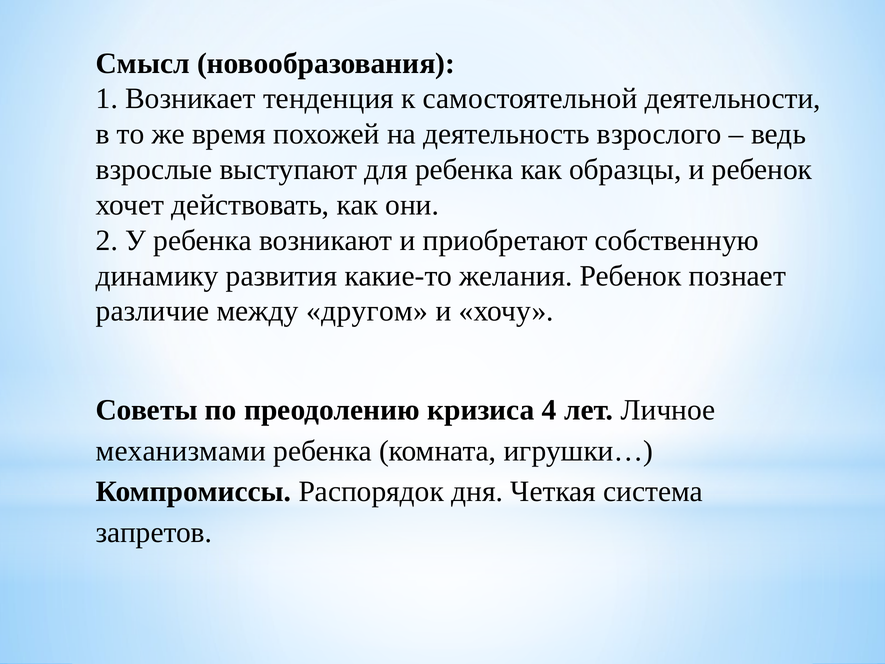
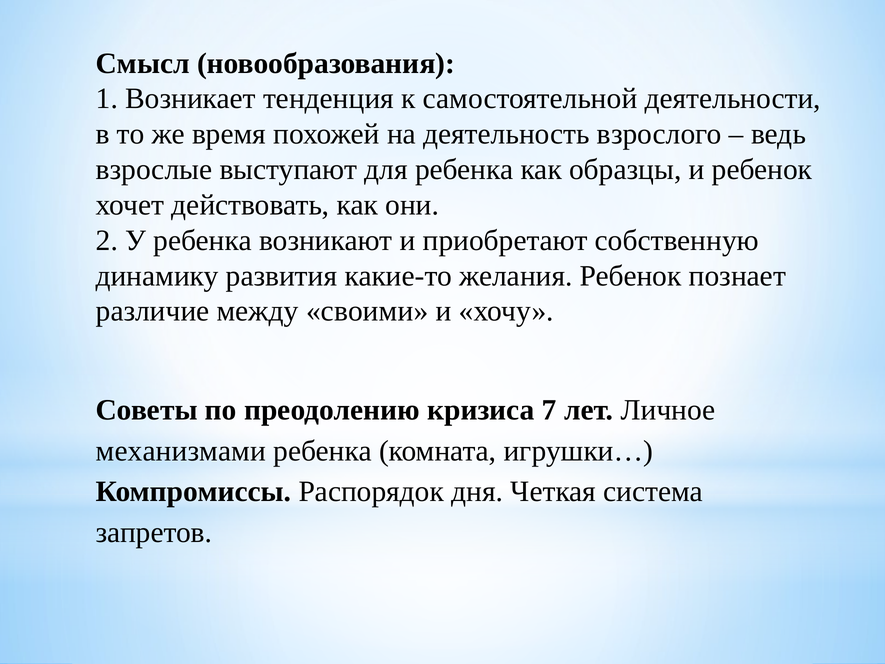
другом: другом -> своими
4: 4 -> 7
